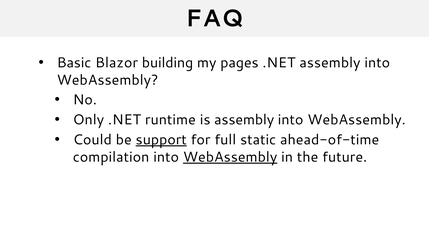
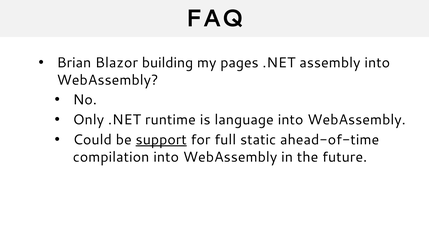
Basic: Basic -> Brian
is assembly: assembly -> language
WebAssembly at (230, 157) underline: present -> none
